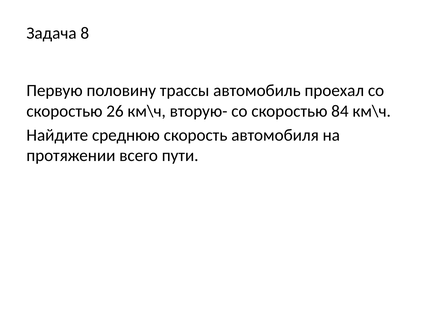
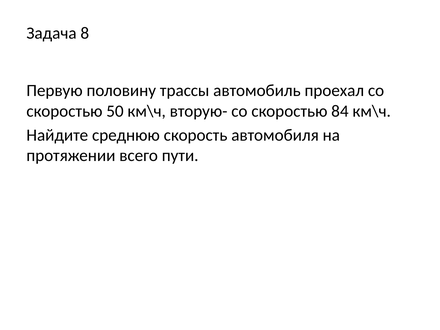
26: 26 -> 50
